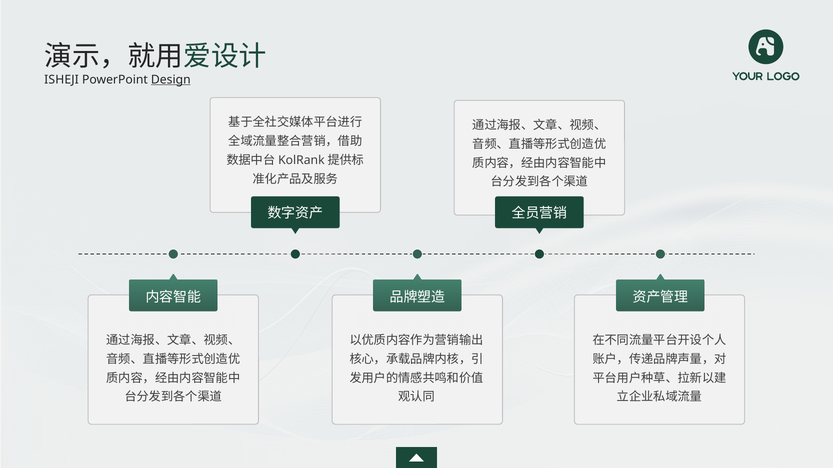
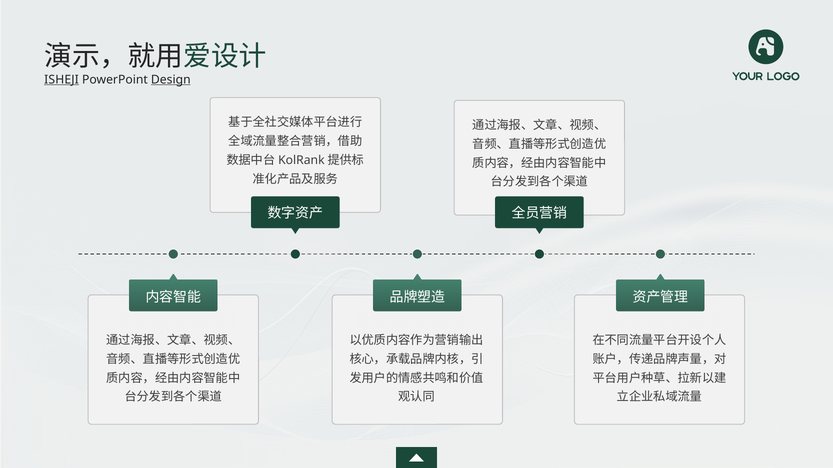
ISHEJI underline: none -> present
